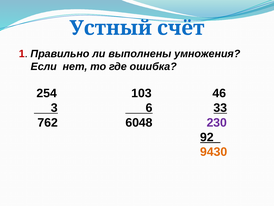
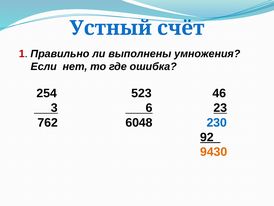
103: 103 -> 523
33: 33 -> 23
230 colour: purple -> blue
